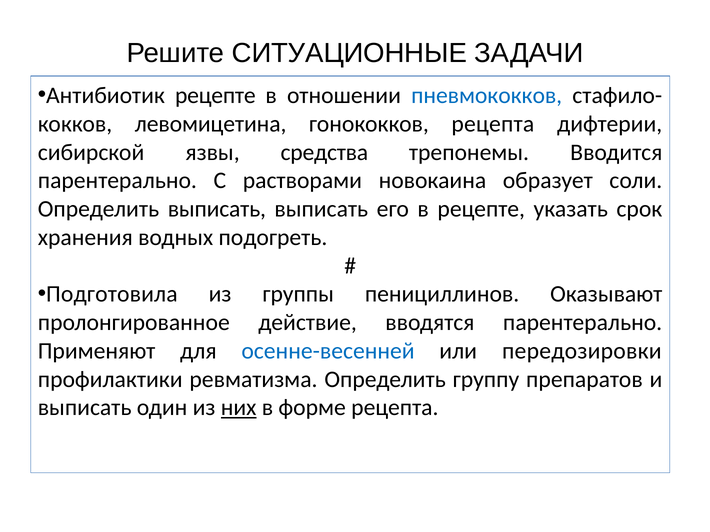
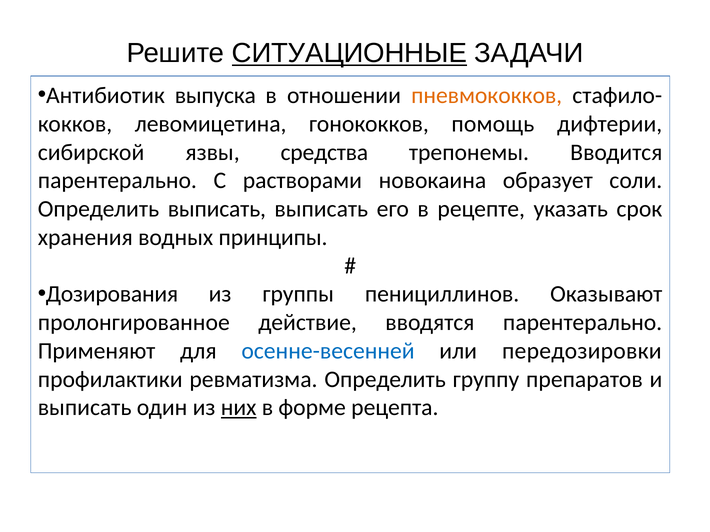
СИТУАЦИОННЫЕ underline: none -> present
Антибиотик рецепте: рецепте -> выпуска
пневмококков colour: blue -> orange
гонококков рецепта: рецепта -> помощь
подогреть: подогреть -> принципы
Подготовила: Подготовила -> Дозирования
